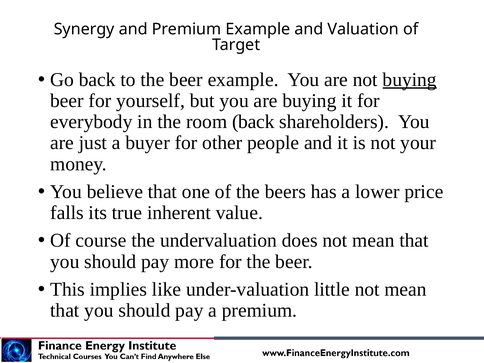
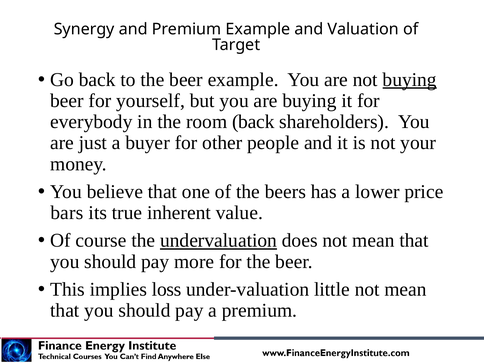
falls: falls -> bars
undervaluation underline: none -> present
like: like -> loss
